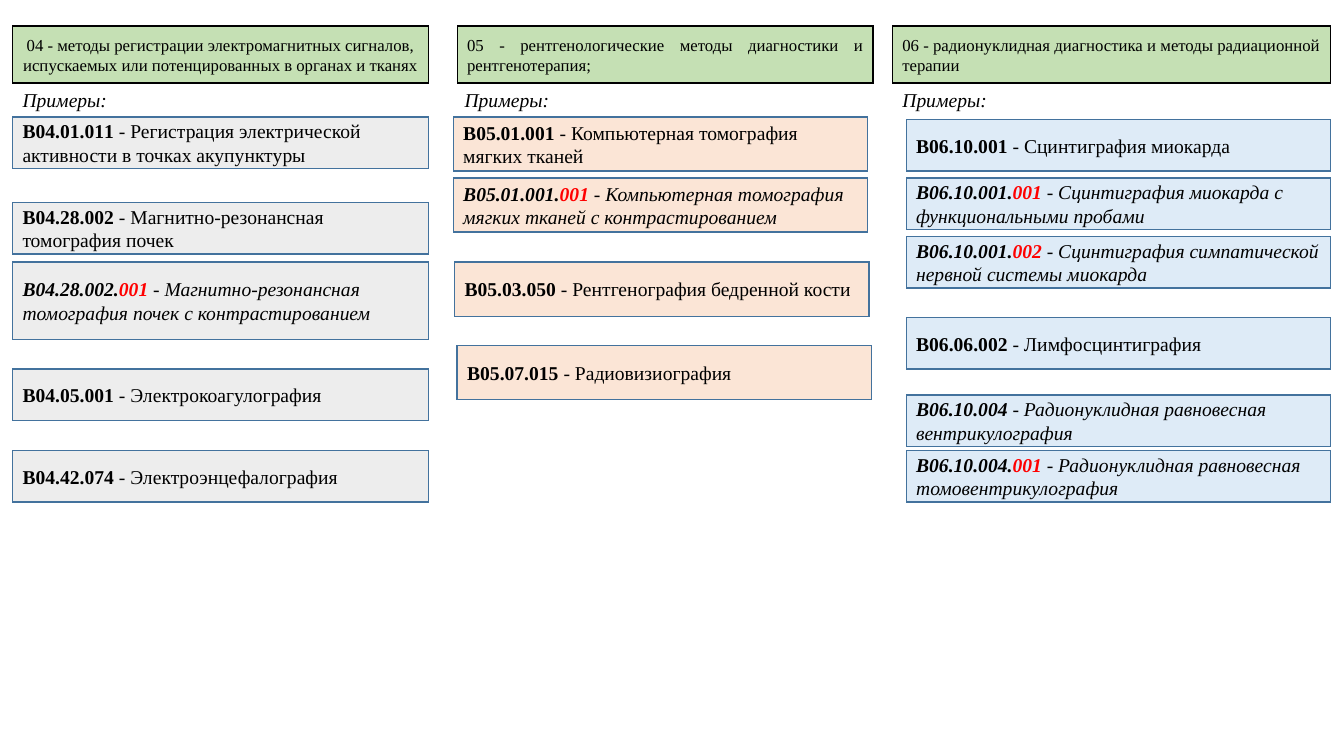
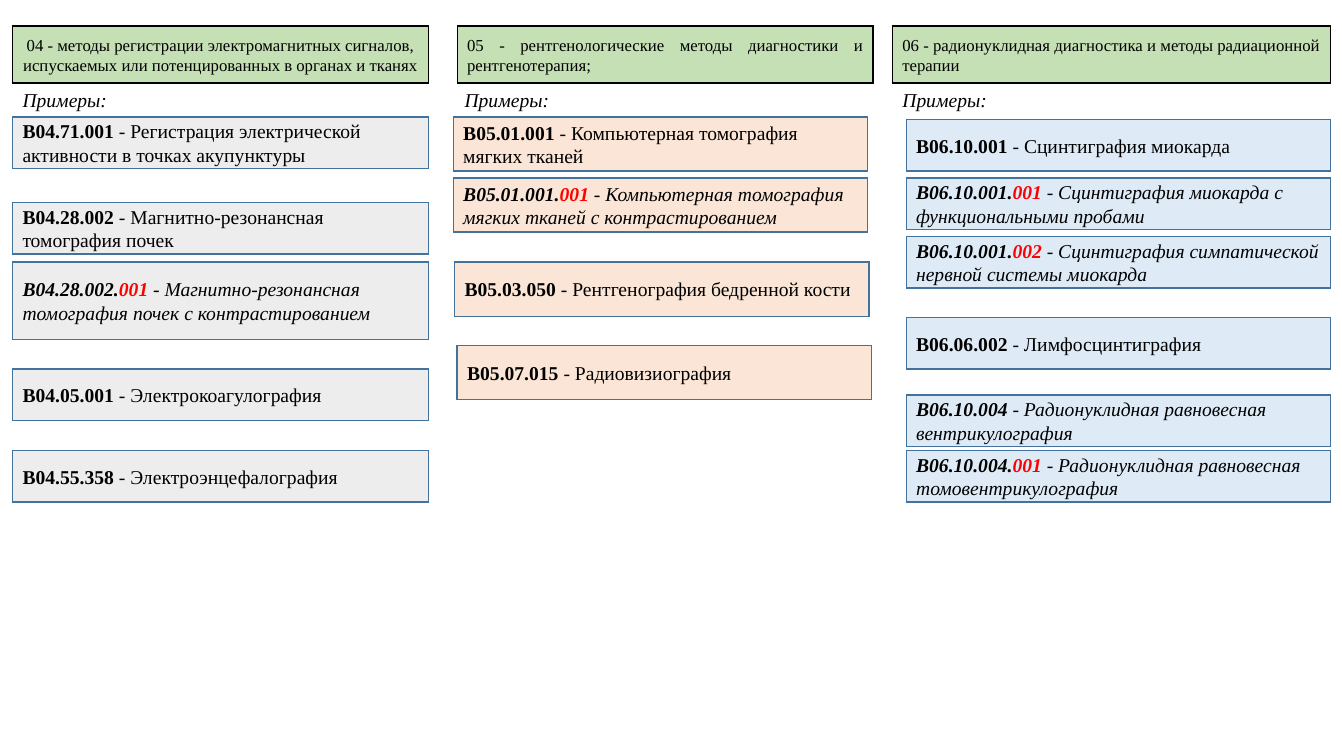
B04.01.011: B04.01.011 -> B04.71.001
B04.42.074: B04.42.074 -> B04.55.358
